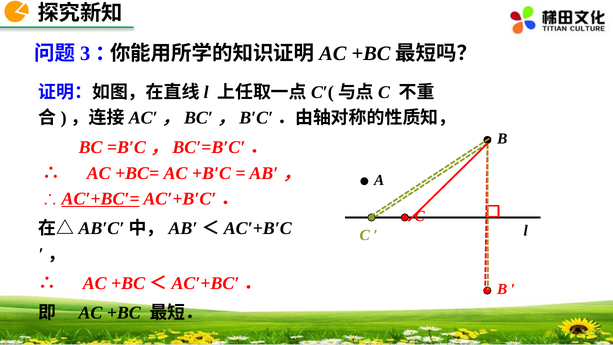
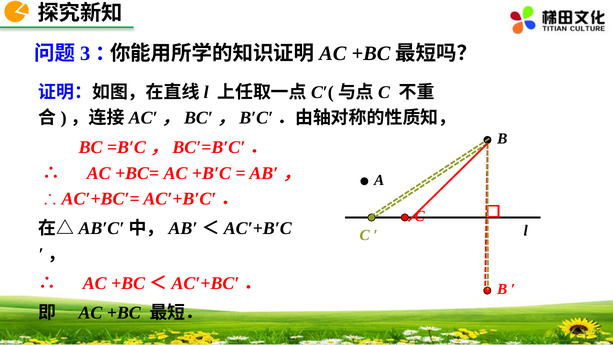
AC′+BC′= underline: present -> none
